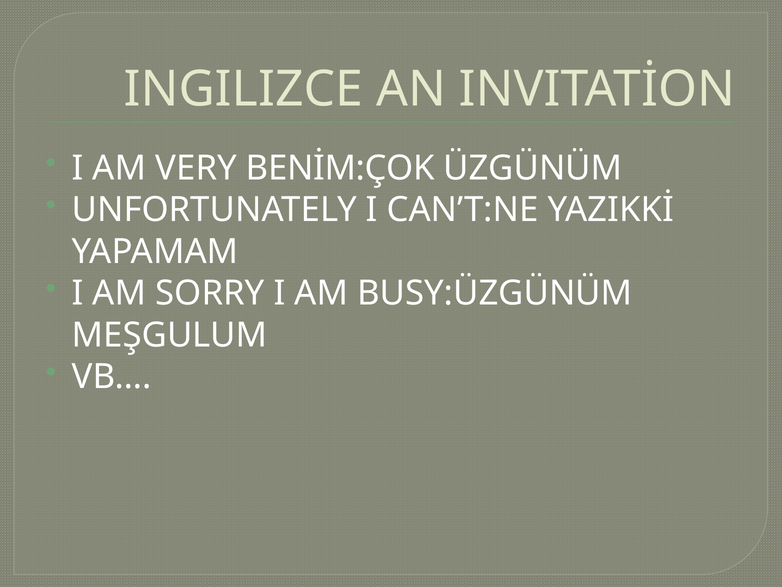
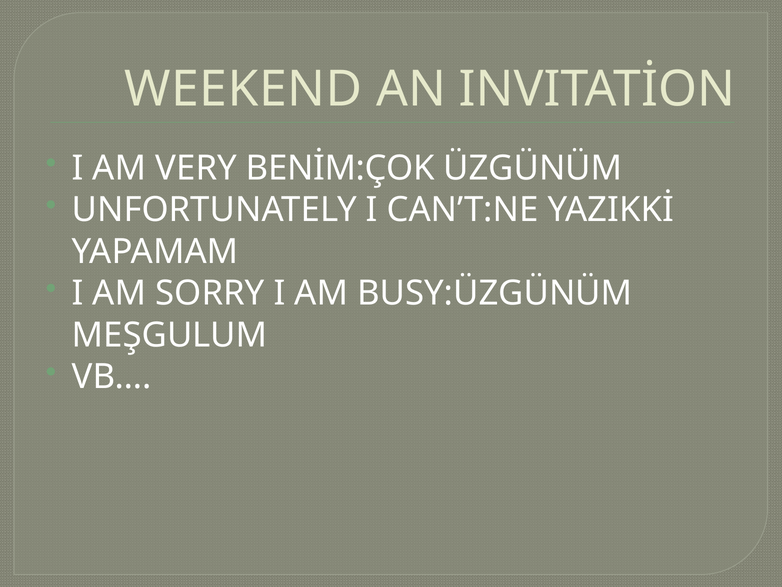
INGILIZCE: INGILIZCE -> WEEKEND
